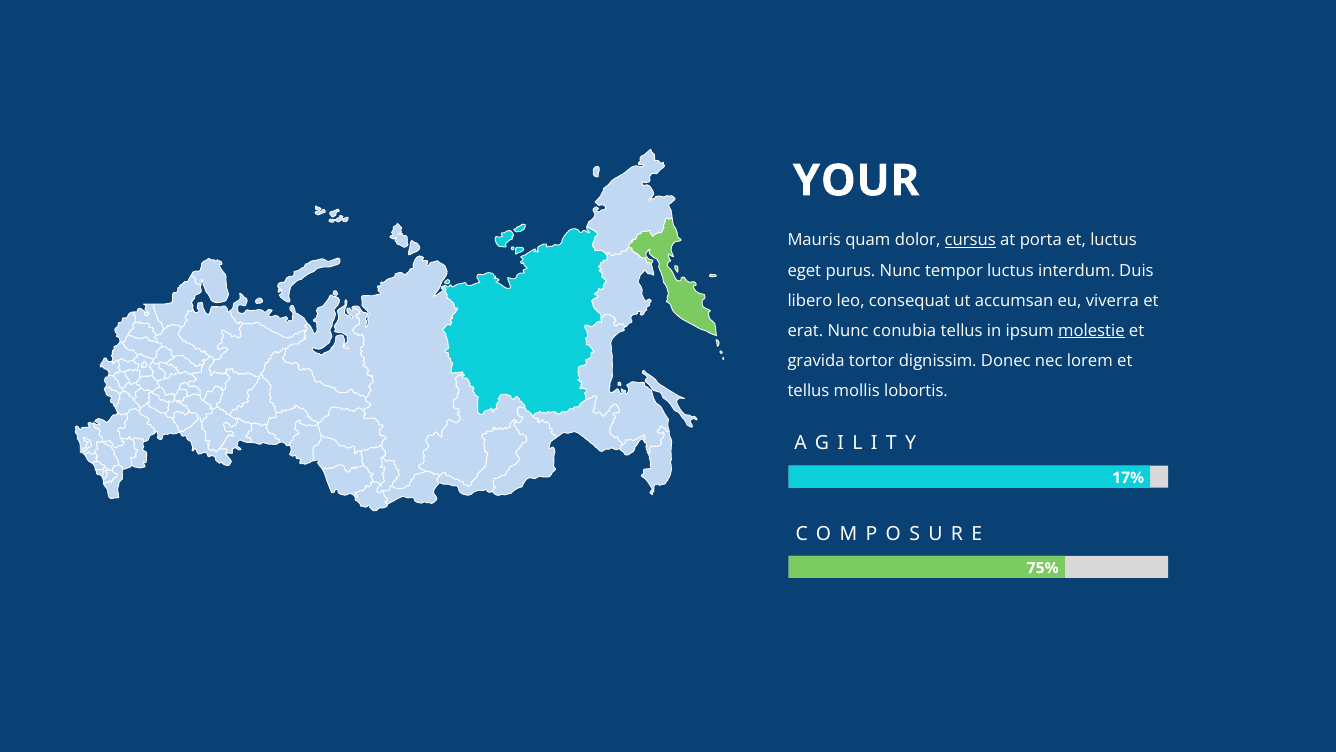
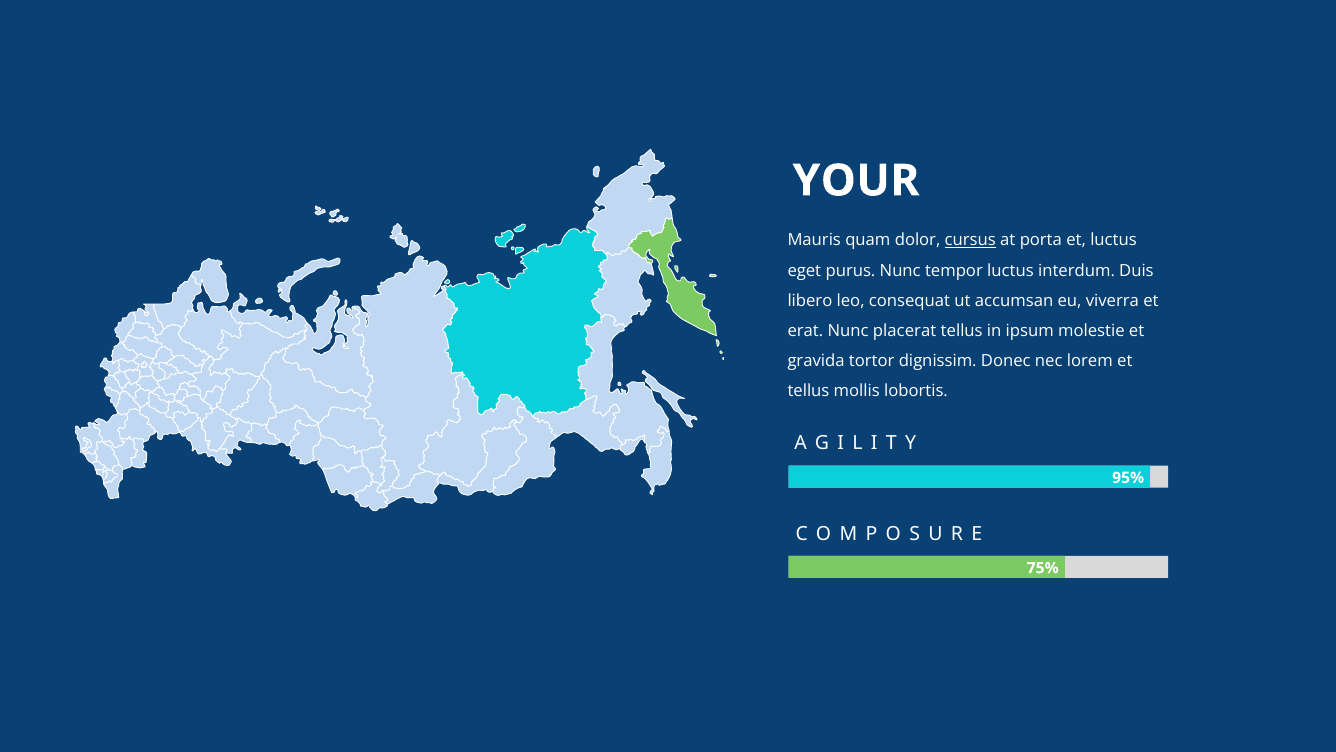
conubia: conubia -> placerat
molestie underline: present -> none
17%: 17% -> 95%
